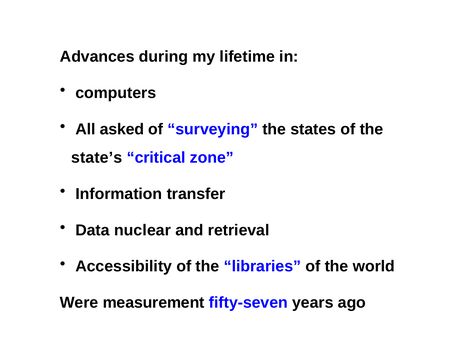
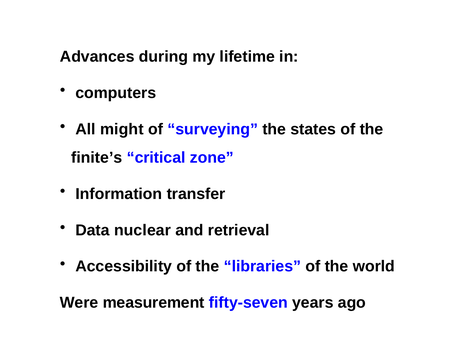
asked: asked -> might
state’s: state’s -> finite’s
